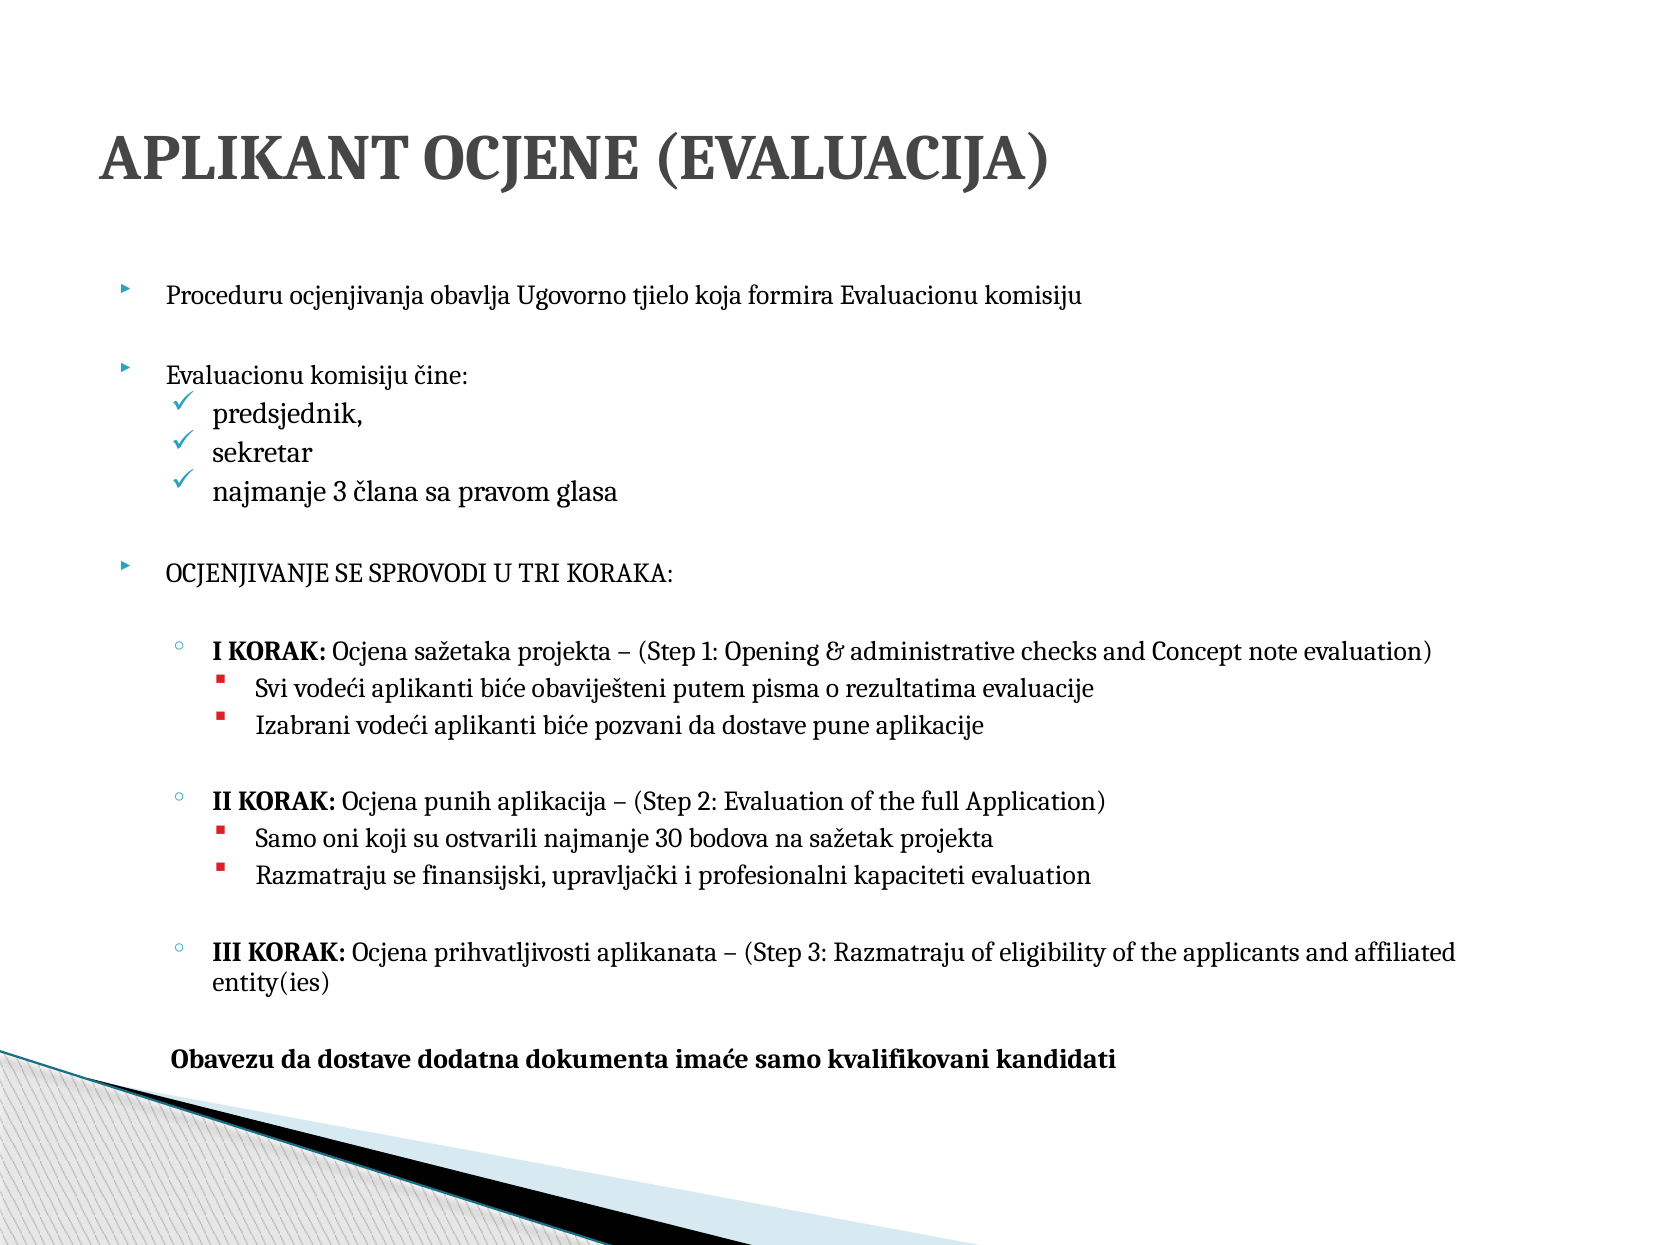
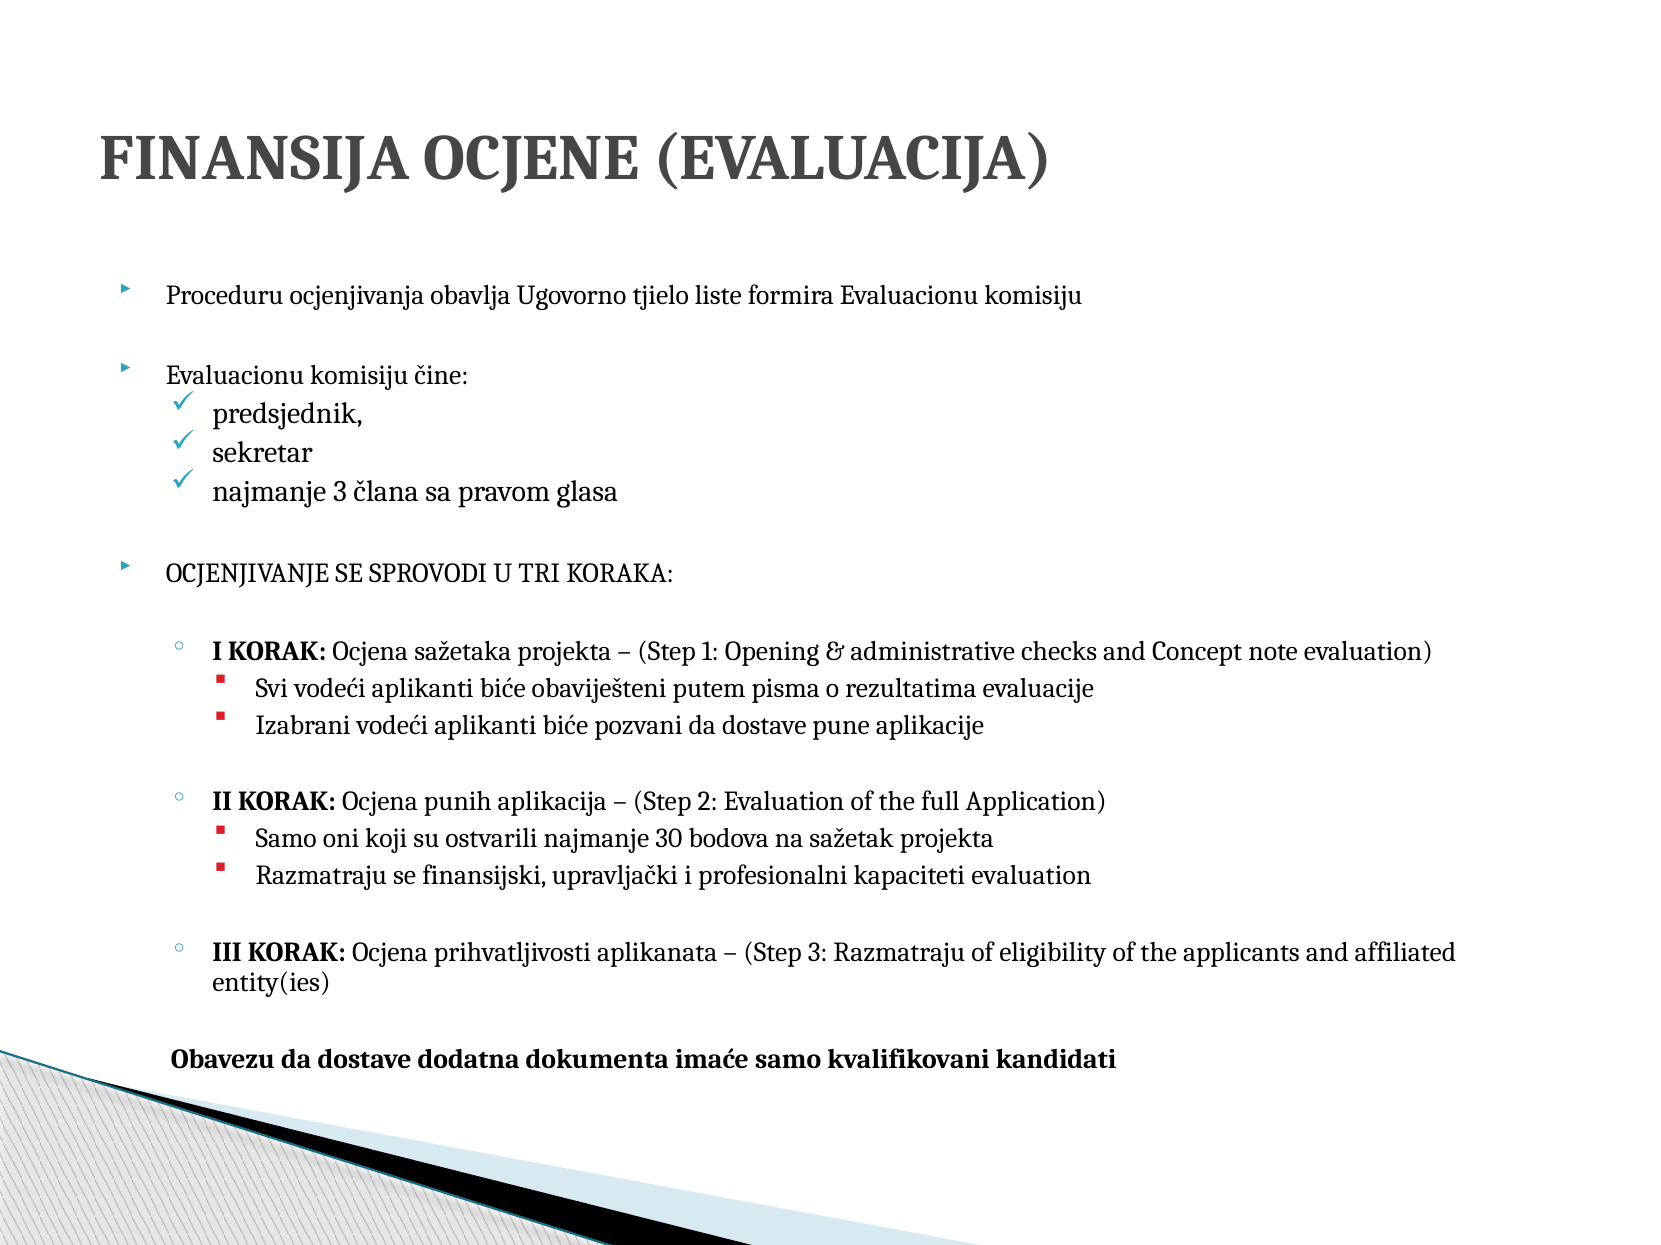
APLIKANT: APLIKANT -> FINANSIJA
koja: koja -> liste
